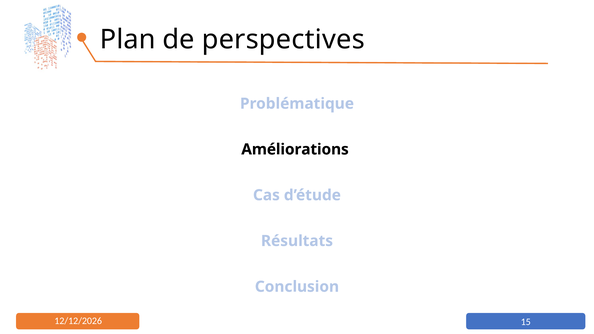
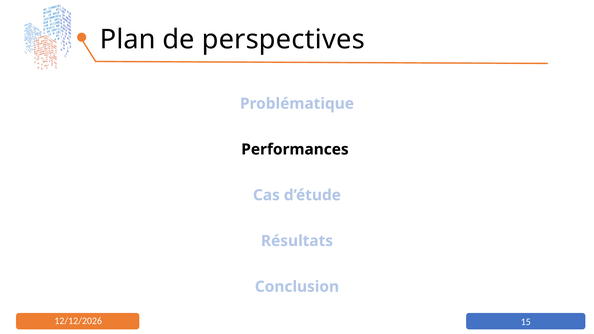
Améliorations: Améliorations -> Performances
